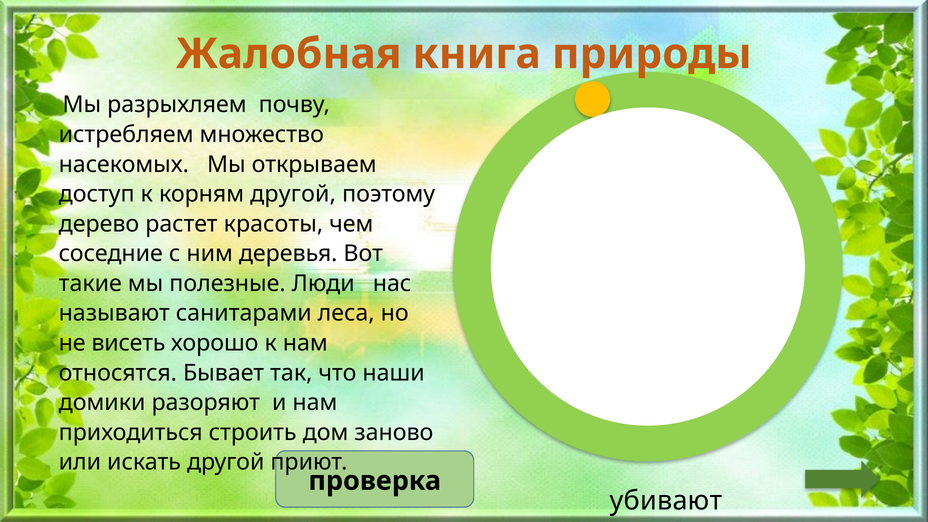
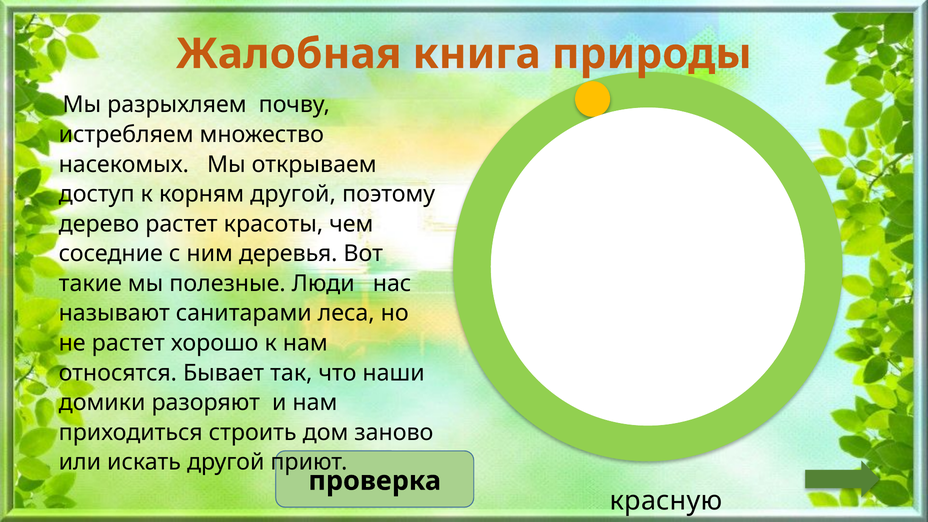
не висеть: висеть -> растет
убивают: убивают -> красную
